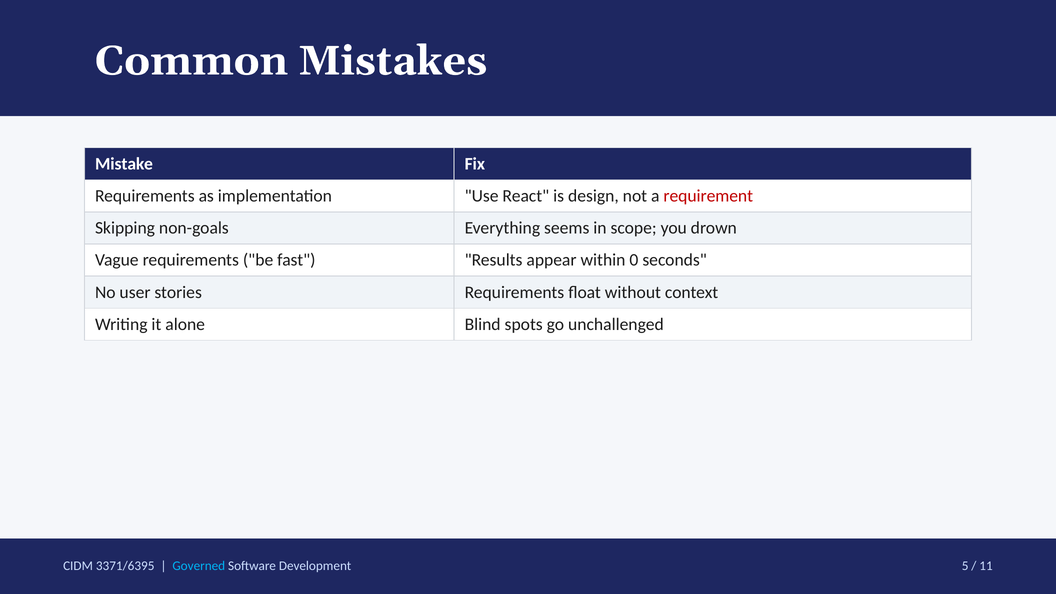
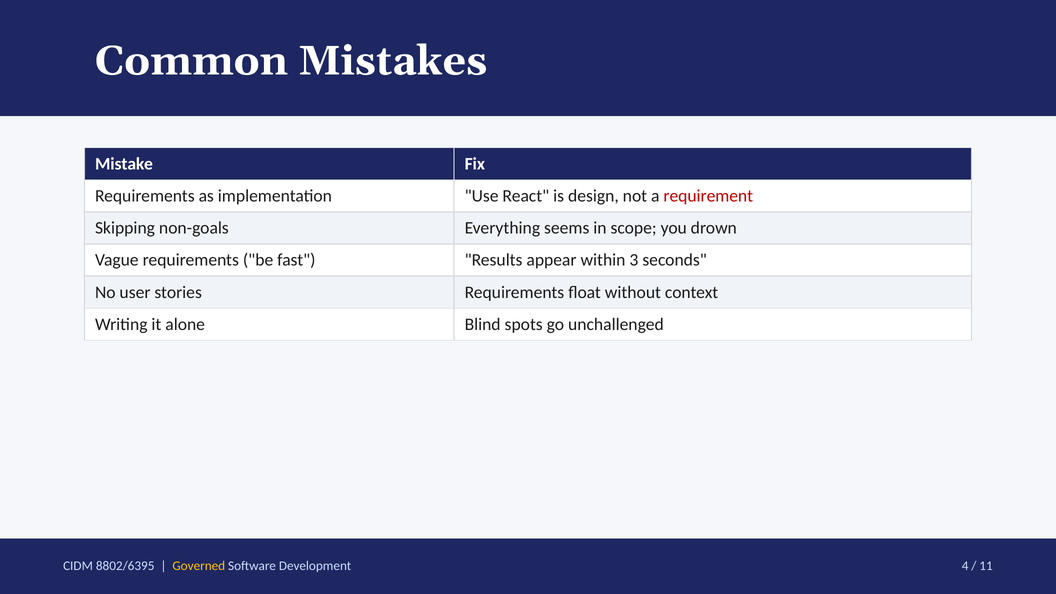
0: 0 -> 3
3371/6395: 3371/6395 -> 8802/6395
Governed colour: light blue -> yellow
5: 5 -> 4
